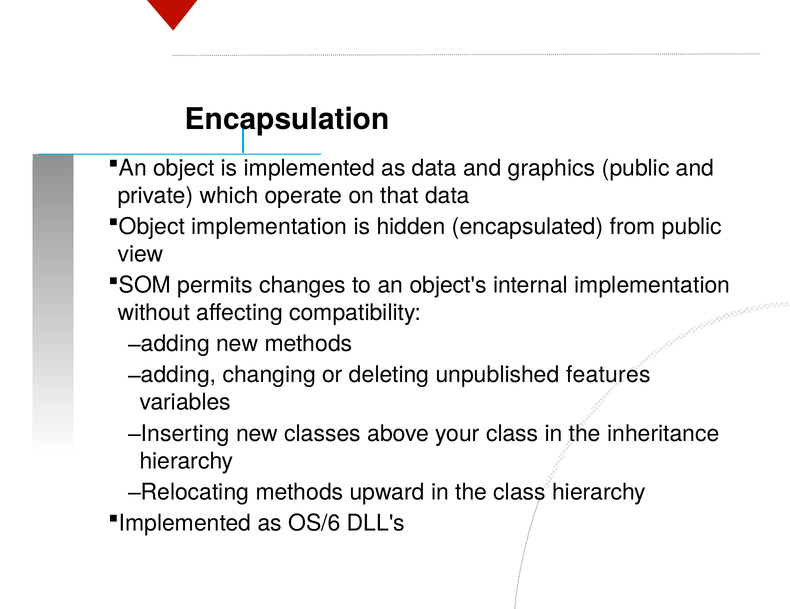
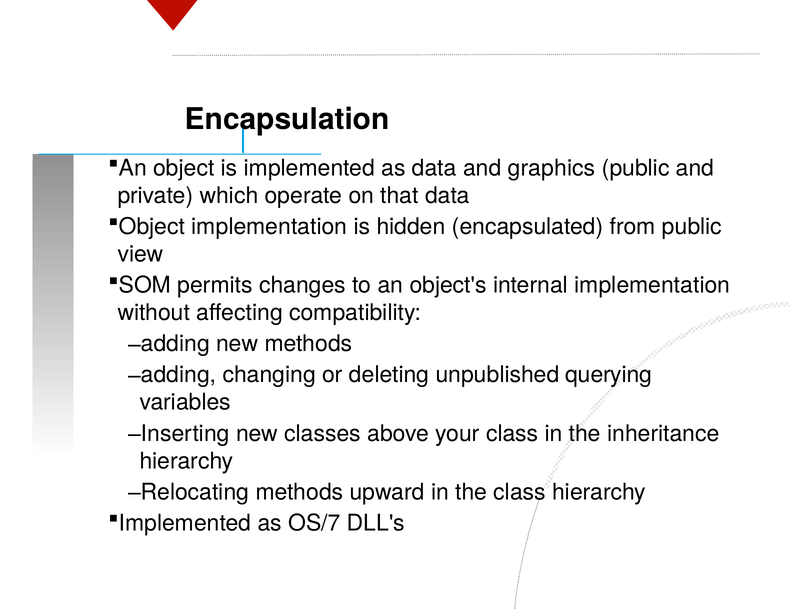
features: features -> querying
OS/6: OS/6 -> OS/7
